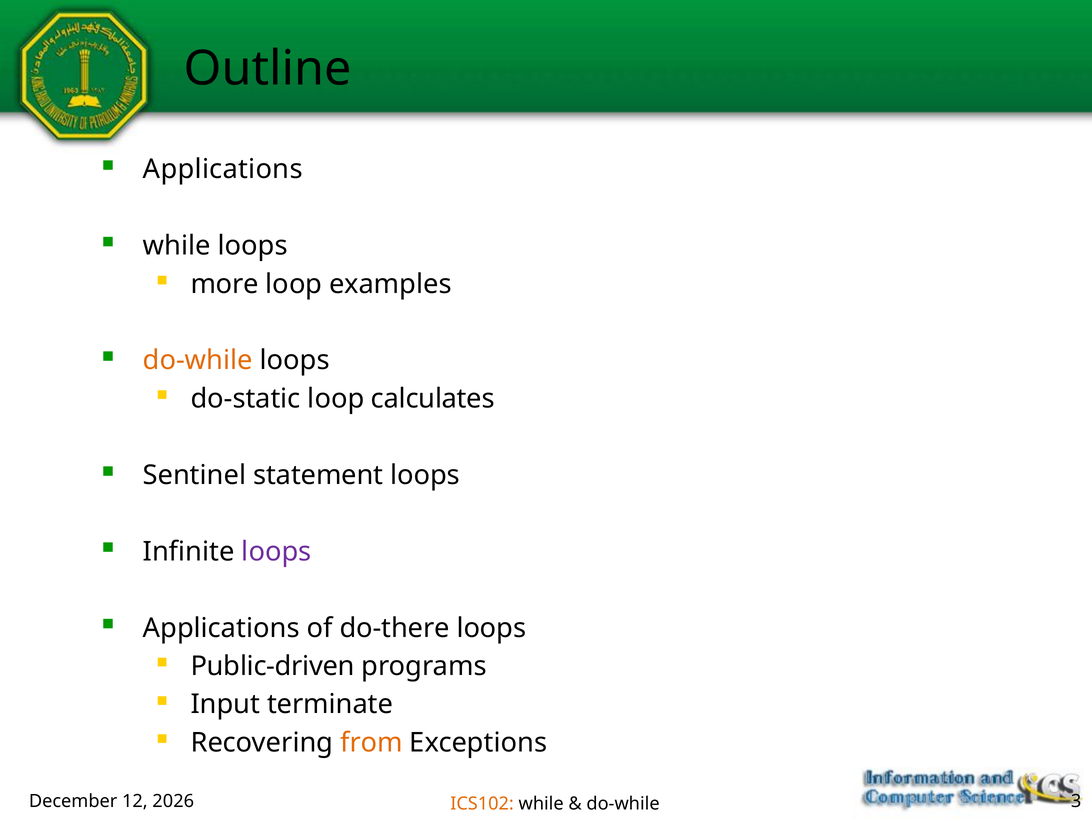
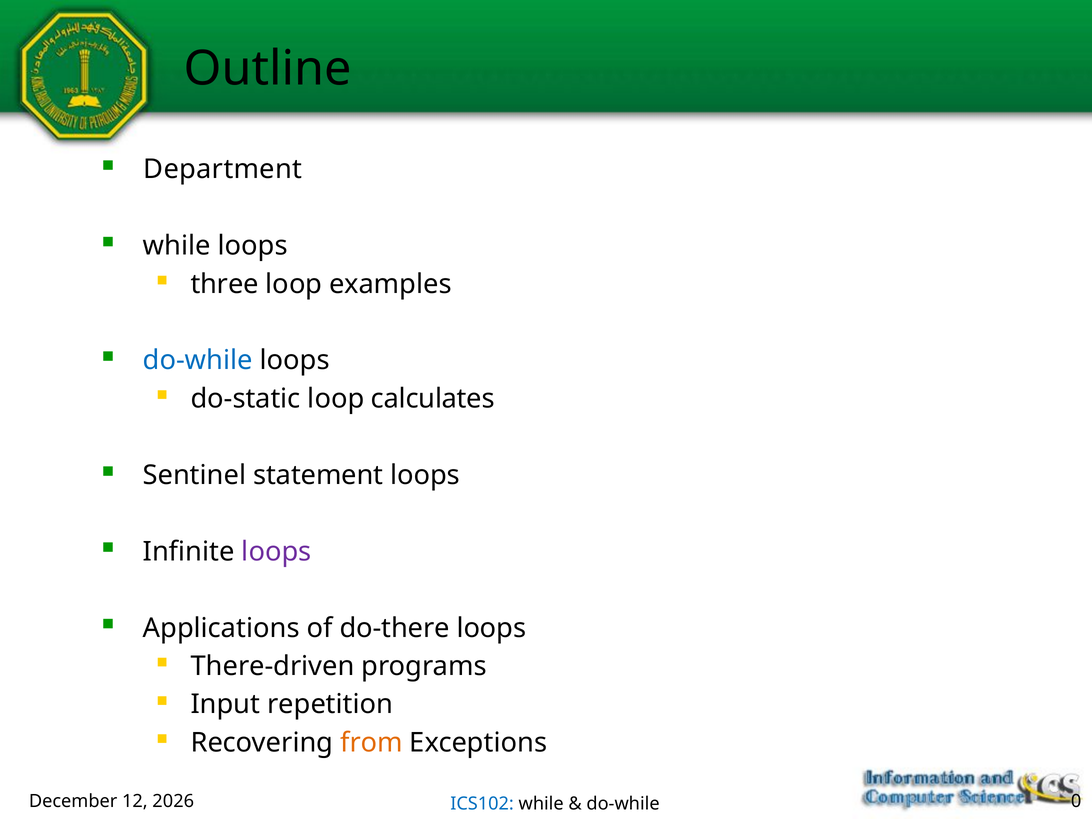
Applications at (223, 169): Applications -> Department
more: more -> three
do-while at (198, 360) colour: orange -> blue
Public-driven: Public-driven -> There-driven
terminate: terminate -> repetition
ICS102 colour: orange -> blue
3: 3 -> 0
